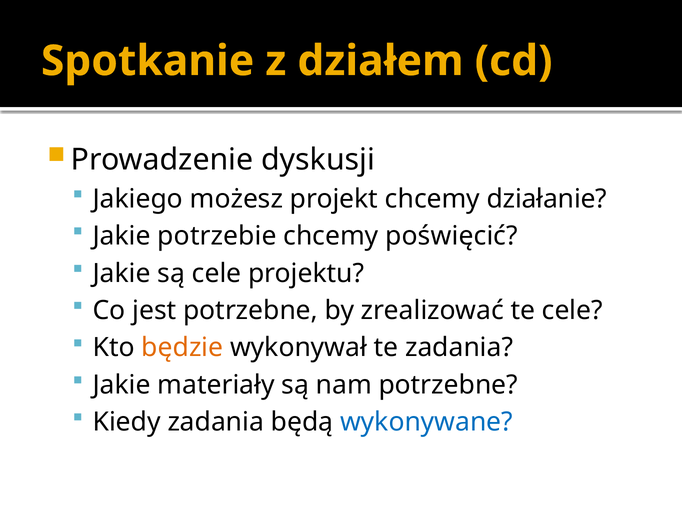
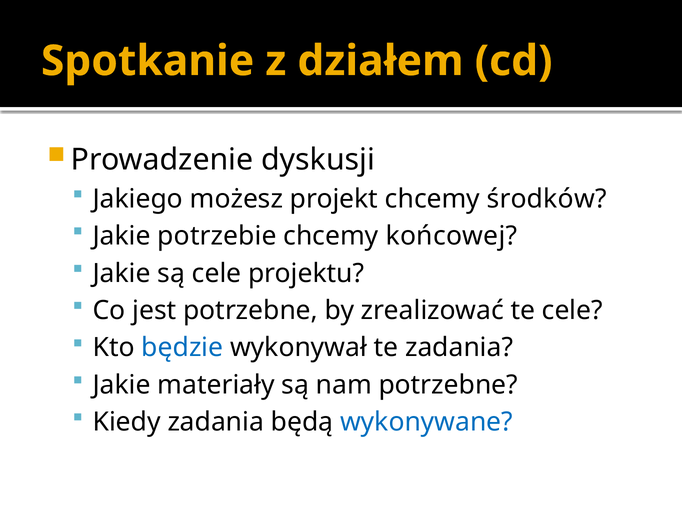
działanie: działanie -> środków
poświęcić: poświęcić -> końcowej
będzie colour: orange -> blue
